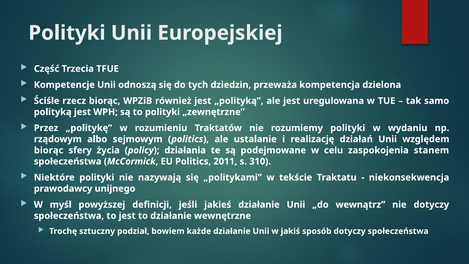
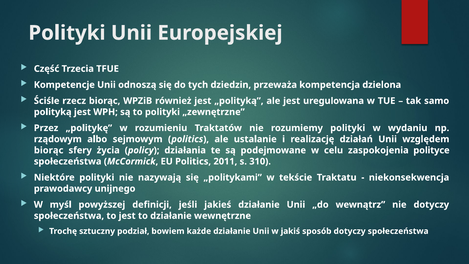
stanem: stanem -> polityce
